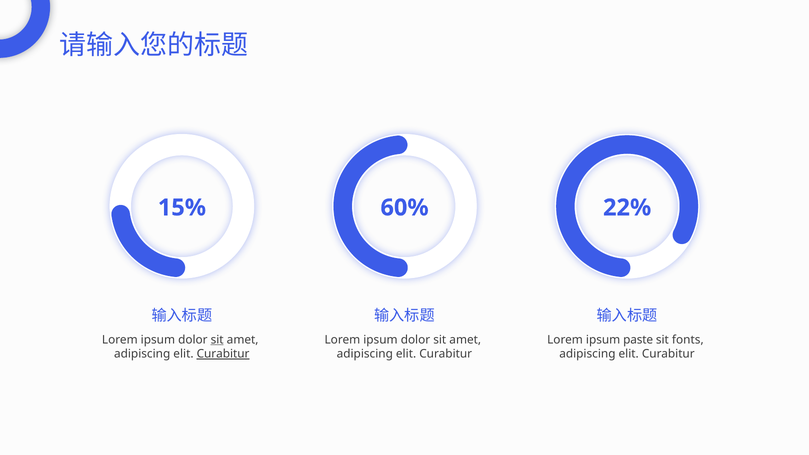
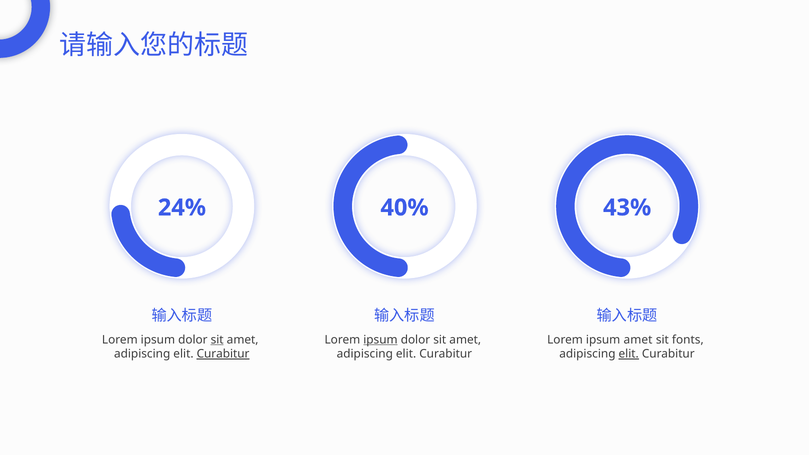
15%: 15% -> 24%
60%: 60% -> 40%
22%: 22% -> 43%
ipsum at (380, 340) underline: none -> present
ipsum paste: paste -> amet
elit at (629, 354) underline: none -> present
